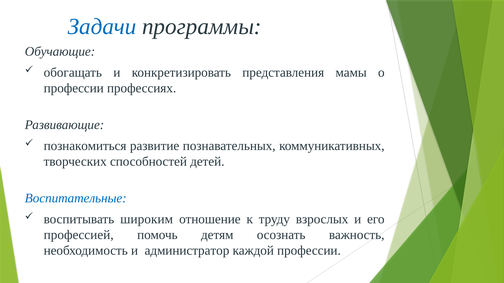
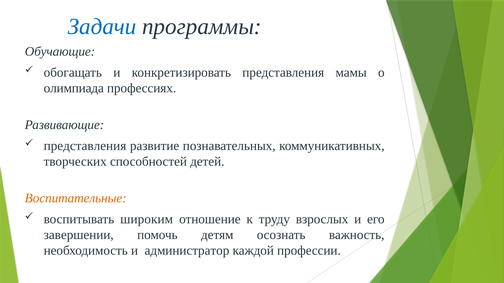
профессии at (74, 88): профессии -> олимпиада
познакомиться at (85, 146): познакомиться -> представления
Воспитательные colour: blue -> orange
профессией: профессией -> завершении
